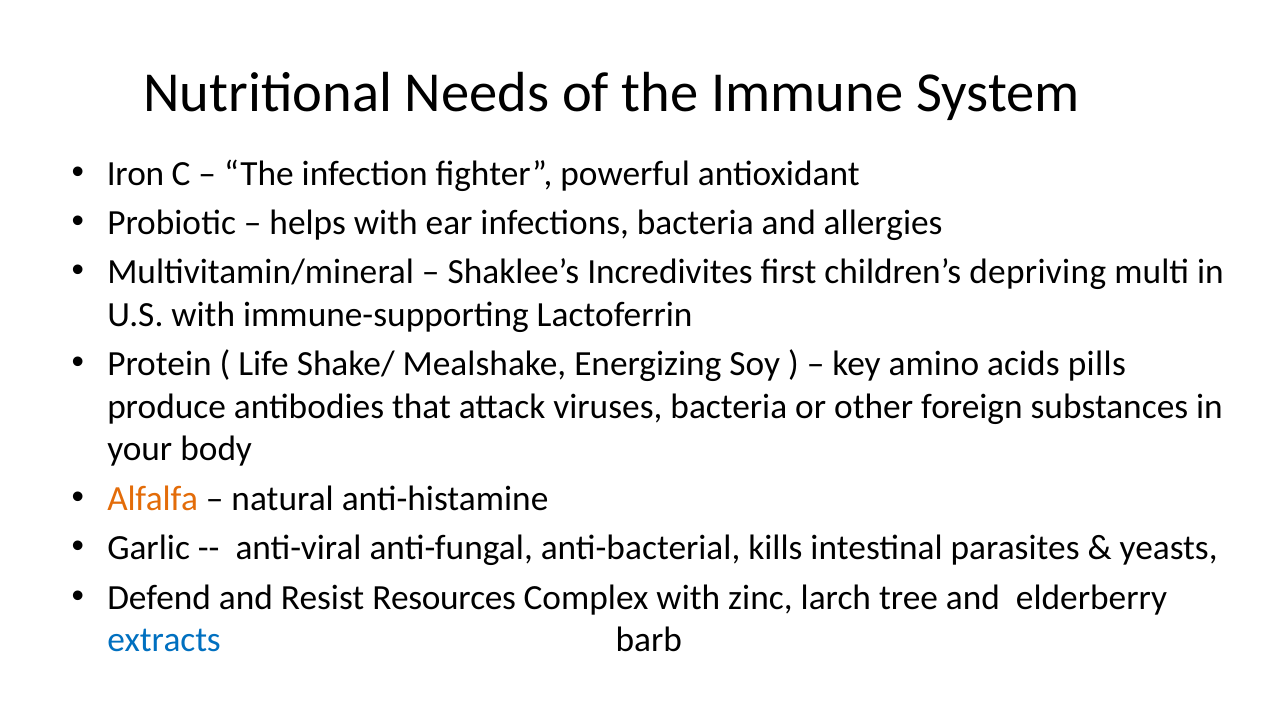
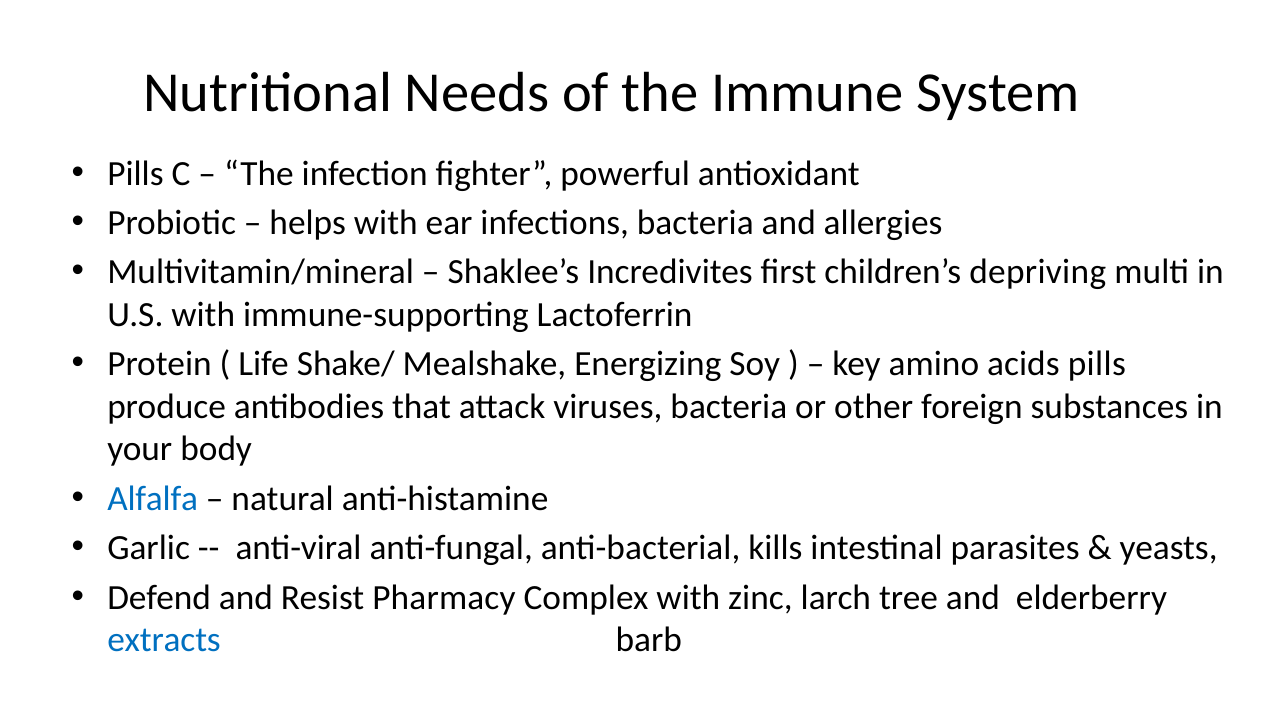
Iron at (136, 173): Iron -> Pills
Alfalfa colour: orange -> blue
Resources: Resources -> Pharmacy
